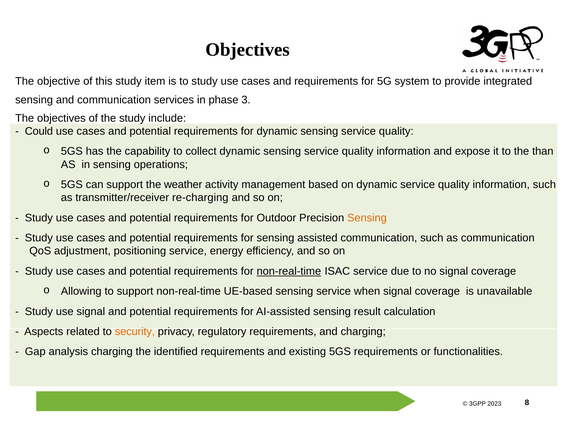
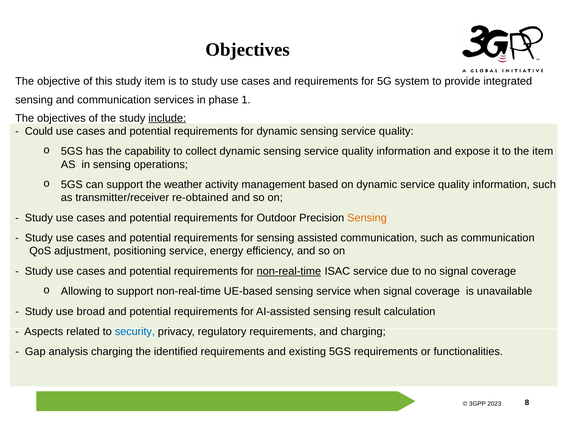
3: 3 -> 1
include underline: none -> present
the than: than -> item
re-charging: re-charging -> re-obtained
use signal: signal -> broad
security colour: orange -> blue
